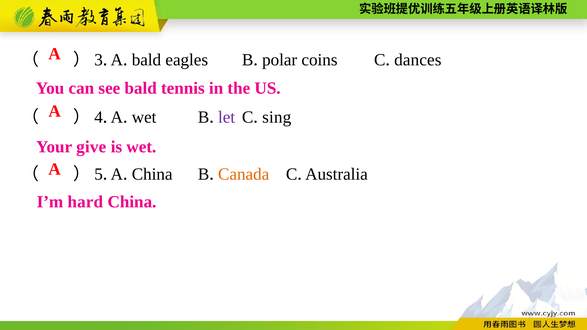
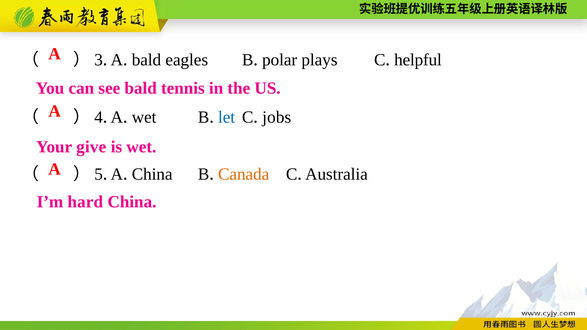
coins: coins -> plays
dances: dances -> helpful
let colour: purple -> blue
sing: sing -> jobs
